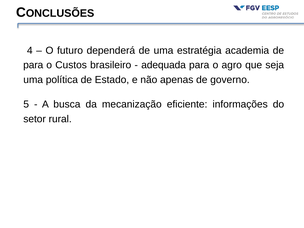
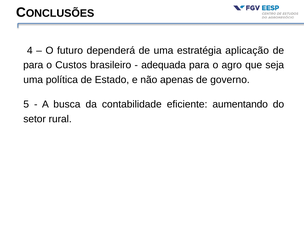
academia: academia -> aplicação
mecanização: mecanização -> contabilidade
informações: informações -> aumentando
